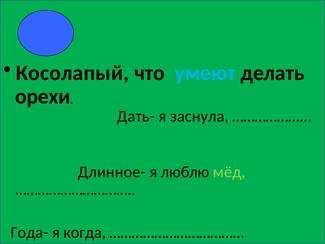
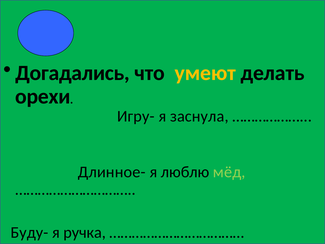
Косолапый: Косолапый -> Догадались
умеют colour: light blue -> yellow
Дать-: Дать- -> Игру-
Года-: Года- -> Буду-
когда: когда -> ручка
